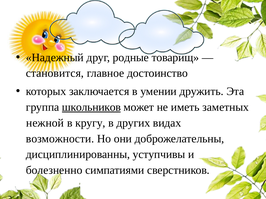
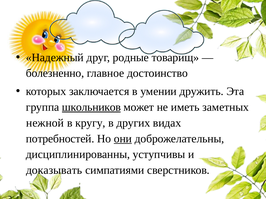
становится: становится -> болезненно
возможности: возможности -> потребностей
они underline: none -> present
болезненно: болезненно -> доказывать
